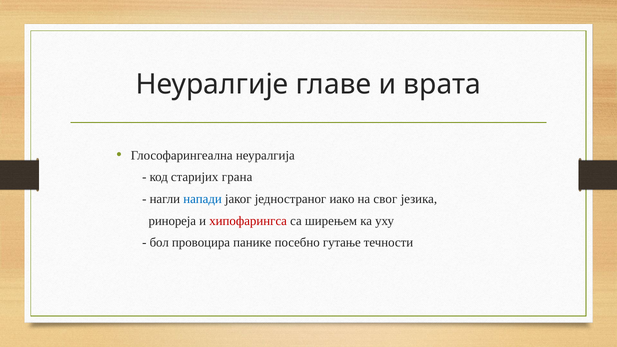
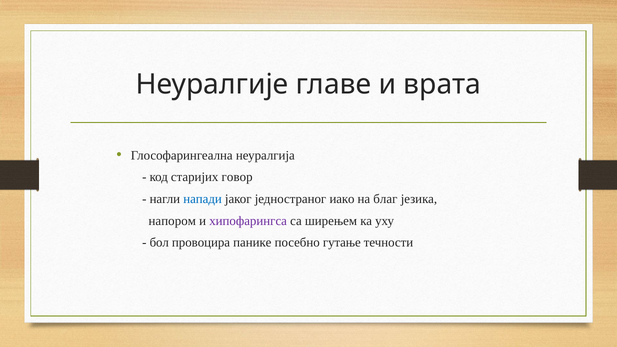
грана: грана -> говор
свог: свог -> благ
ринореја: ринореја -> напором
хипофарингса colour: red -> purple
